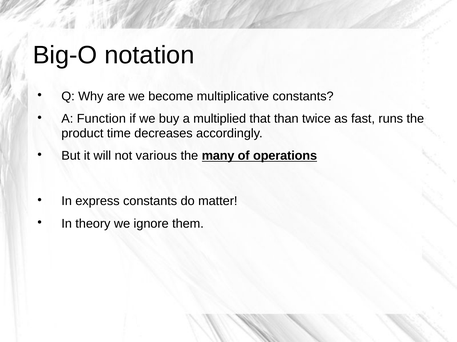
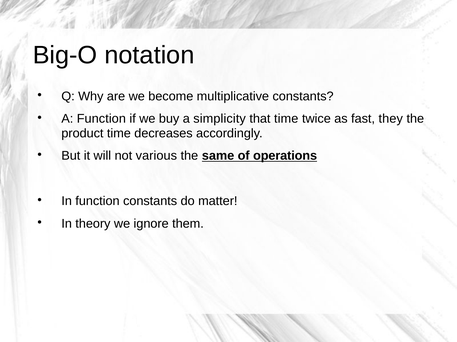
multiplied: multiplied -> simplicity
that than: than -> time
runs: runs -> they
many: many -> same
In express: express -> function
